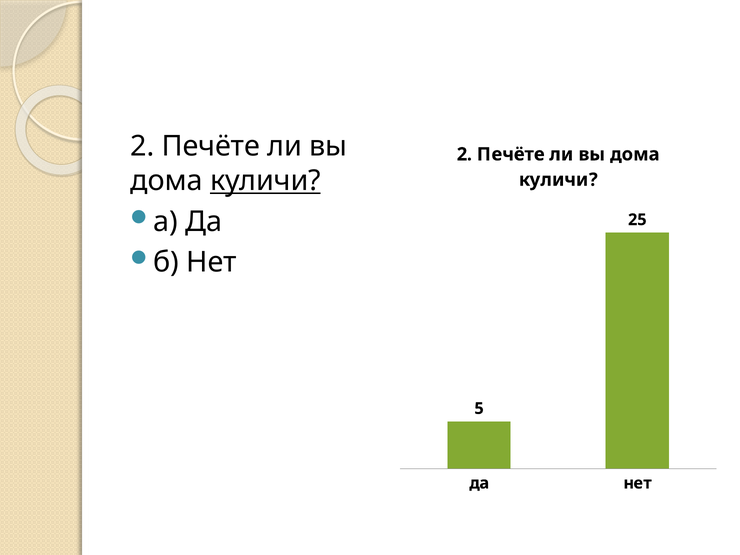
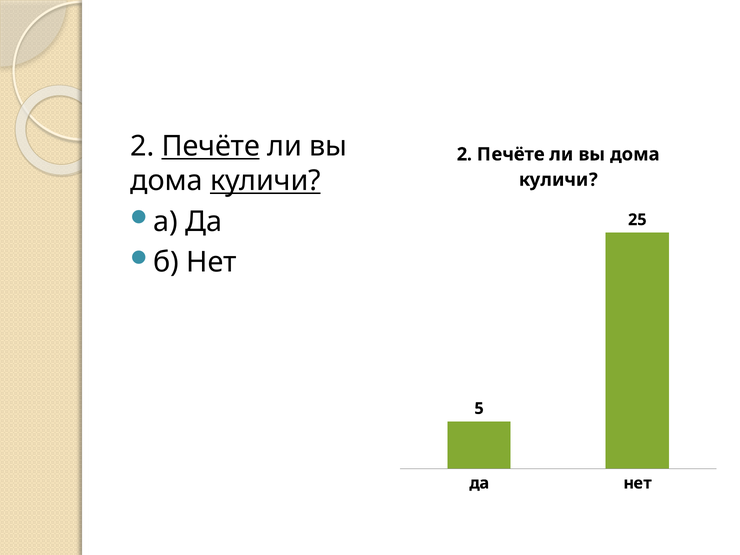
Печёте at (211, 146) underline: none -> present
